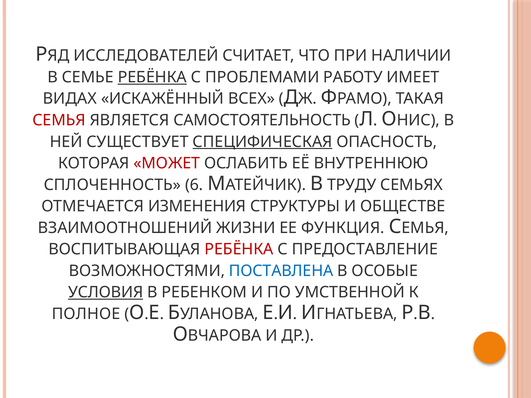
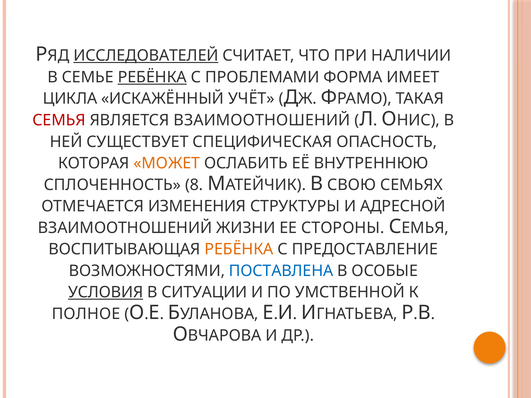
ИССЛЕДОВАТЕЛЕЙ underline: none -> present
РАБОТУ: РАБОТУ -> ФОРМА
ВИДАХ: ВИДАХ -> ЦИКЛА
ВСЕХ: ВСЕХ -> УЧЁТ
ЯВЛЯЕТСЯ САМОСТОЯТЕЛЬНОСТЬ: САМОСТОЯТЕЛЬНОСТЬ -> ВЗАИМООТНОШЕНИЙ
СПЕЦИФИЧЕСКАЯ underline: present -> none
МОЖЕТ colour: red -> orange
6: 6 -> 8
ТРУДУ: ТРУДУ -> СВОЮ
ОБЩЕСТВЕ: ОБЩЕСТВЕ -> АДРЕСНОЙ
ФУНКЦИЯ: ФУНКЦИЯ -> СТОРОНЫ
РЕБЁНКА at (239, 250) colour: red -> orange
РЕБЕНКОМ: РЕБЕНКОМ -> СИТУАЦИИ
